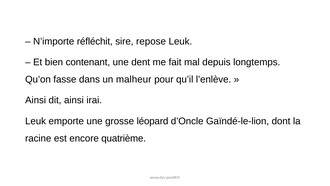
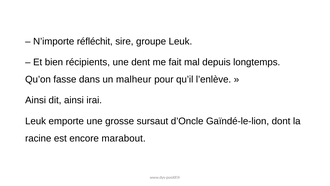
repose: repose -> groupe
contenant: contenant -> récipients
léopard: léopard -> sursaut
quatrième: quatrième -> marabout
